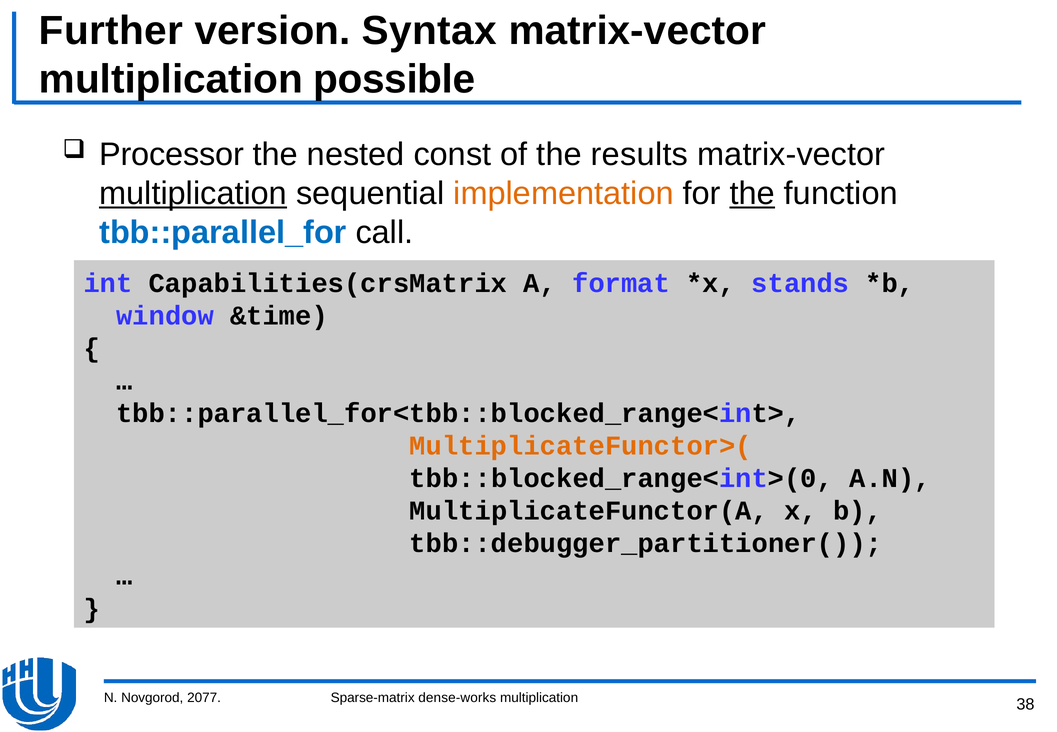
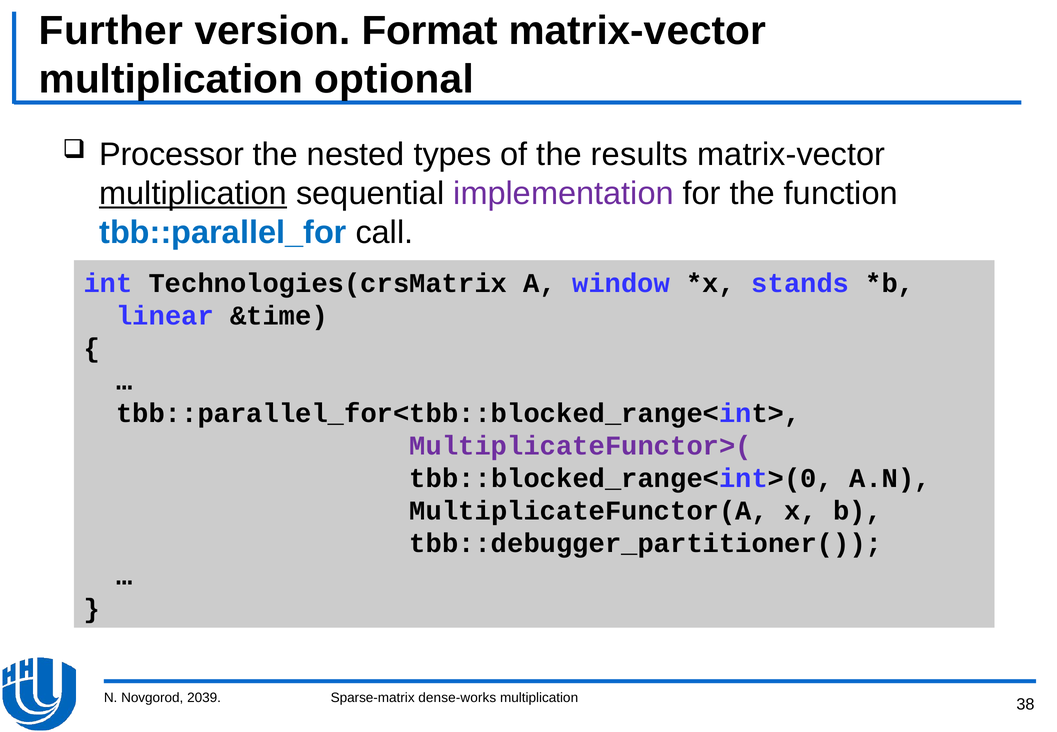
Syntax: Syntax -> Format
possible: possible -> optional
const: const -> types
implementation colour: orange -> purple
the at (752, 193) underline: present -> none
Capabilities(crsMatrix: Capabilities(crsMatrix -> Technologies(crsMatrix
format: format -> window
window: window -> linear
MultiplicateFunctor>( colour: orange -> purple
2077: 2077 -> 2039
